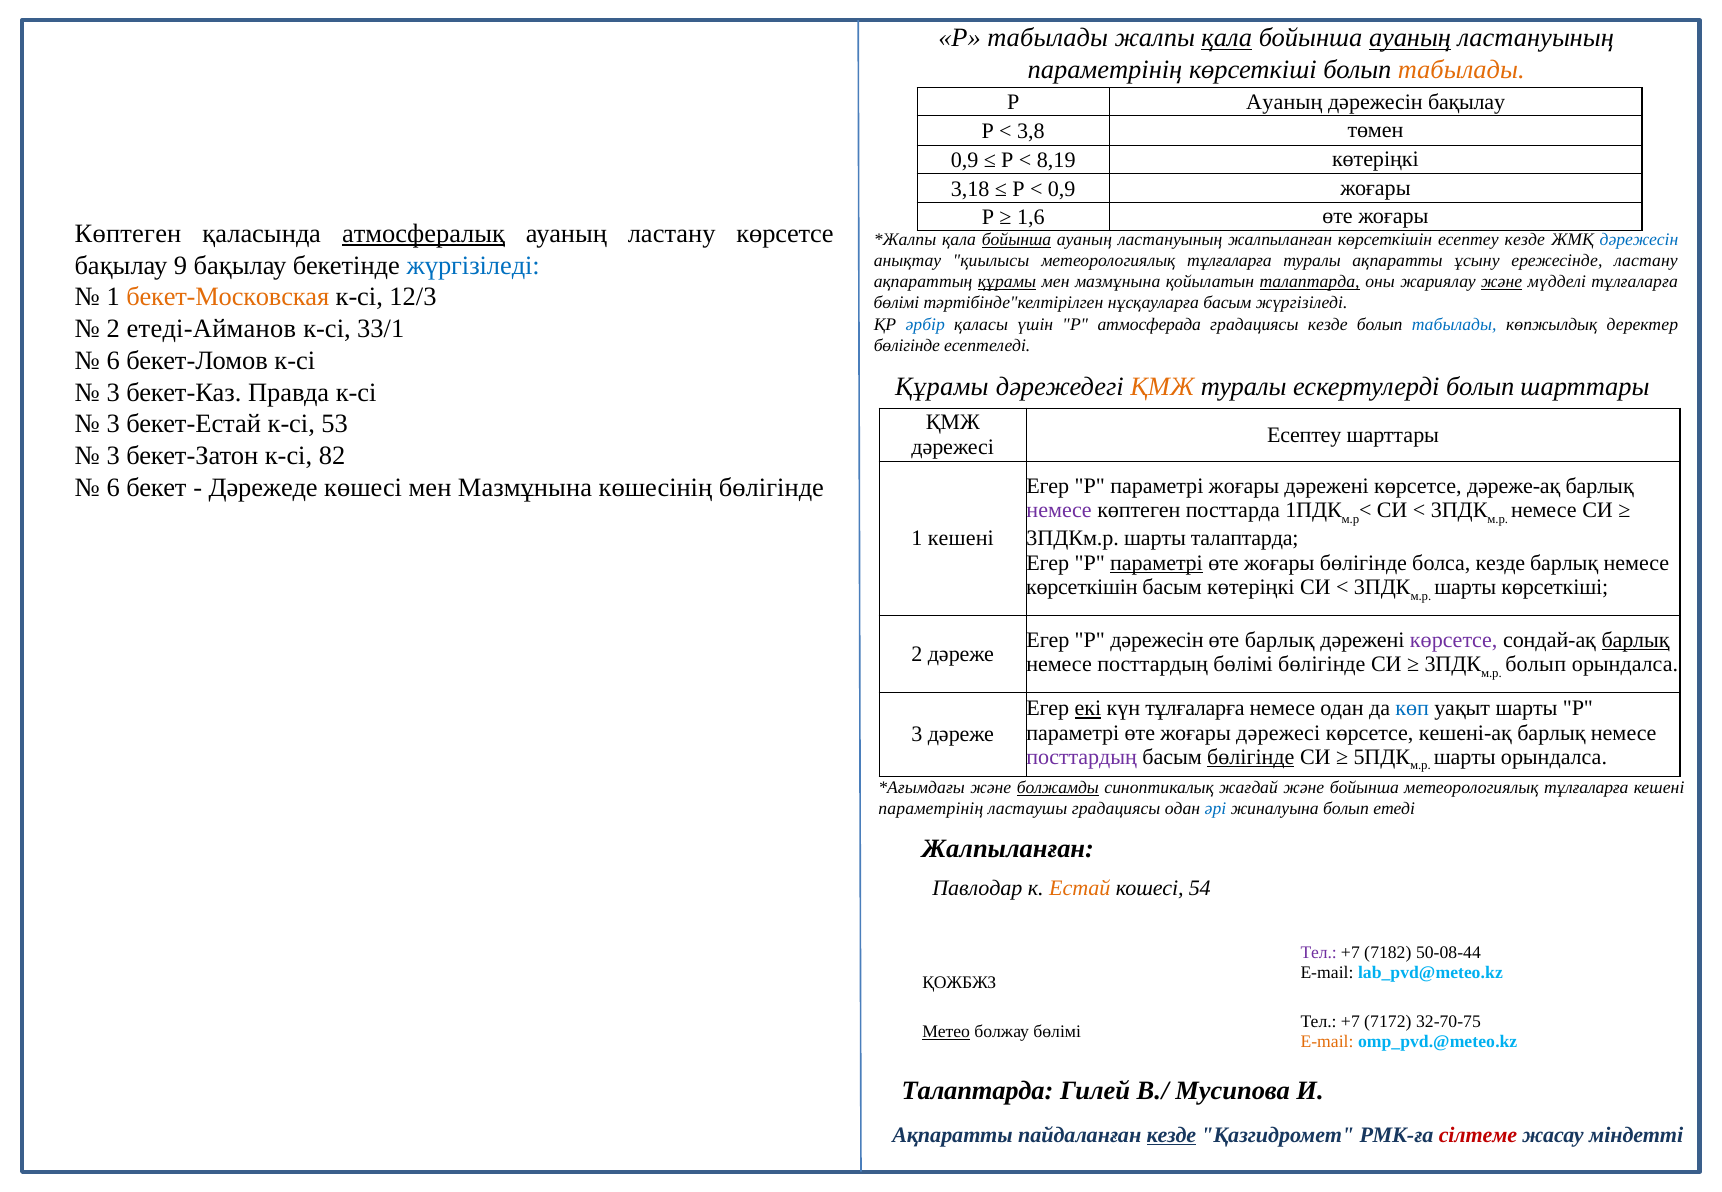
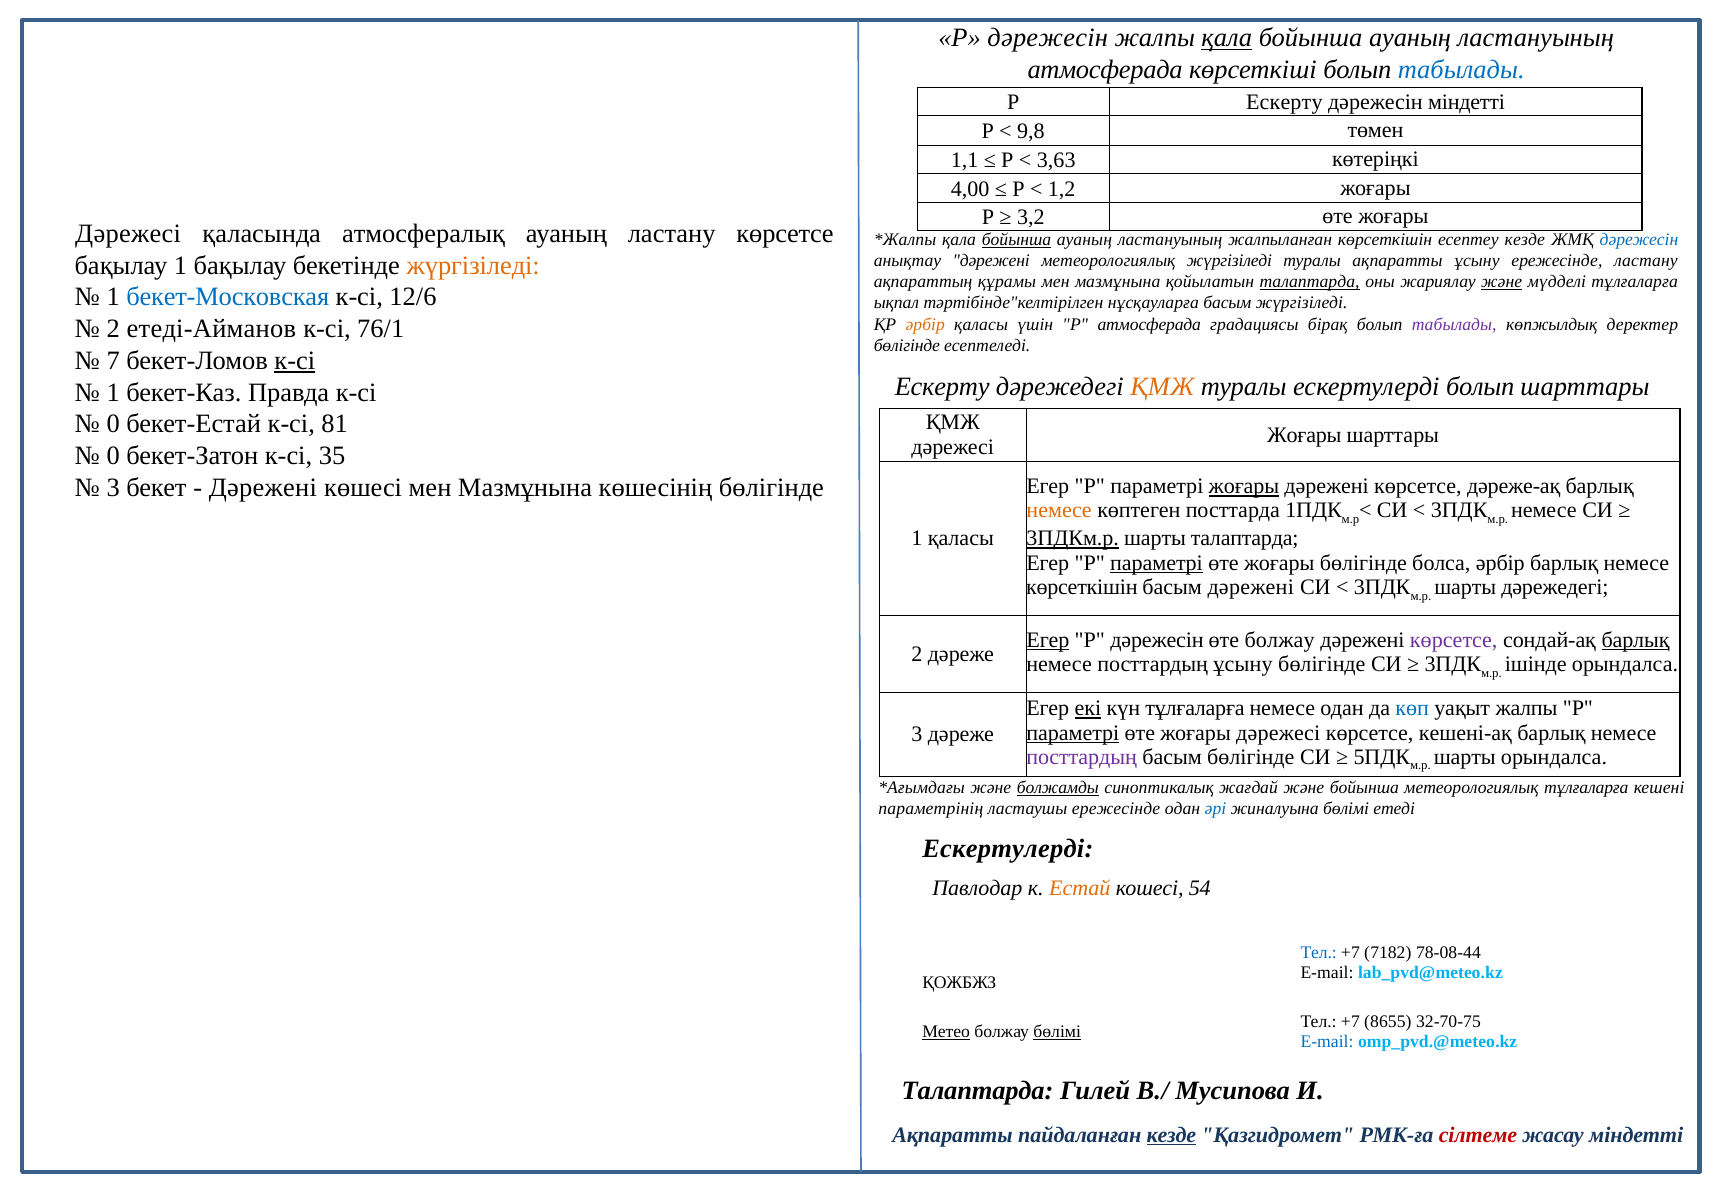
табылады at (1048, 38): табылады -> дәрежесін
ауаның at (1410, 38) underline: present -> none
параметрінің at (1105, 70): параметрінің -> атмосферада
табылады at (1461, 70) colour: orange -> blue
Р Ауаның: Ауаның -> Ескерту
дәрежесін бақылау: бақылау -> міндетті
3,8: 3,8 -> 9,8
0,9 at (965, 161): 0,9 -> 1,1
8,19: 8,19 -> 3,63
3,18: 3,18 -> 4,00
0,9 at (1062, 189): 0,9 -> 1,2
1,6: 1,6 -> 3,2
Көптеген at (128, 234): Көптеген -> Дәрежесі
атмосфералық underline: present -> none
анықтау қиылысы: қиылысы -> дәрежені
тұлғаларға at (1229, 261): тұлғаларға -> жүргізіледі
бақылау 9: 9 -> 1
жүргізіледі at (473, 265) colour: blue -> orange
құрамы at (1007, 282) underline: present -> none
бекет-Московская colour: orange -> blue
12/3: 12/3 -> 12/6
бөлімі at (896, 303): бөлімі -> ықпал
әрбір at (925, 324) colour: blue -> orange
градациясы кезде: кезде -> бірақ
табылады at (1454, 324) colour: blue -> purple
33/1: 33/1 -> 76/1
6 at (113, 361): 6 -> 7
к-сі at (295, 361) underline: none -> present
Құрамы at (942, 387): Құрамы -> Ескерту
3 at (113, 392): 3 -> 1
3 at (113, 424): 3 -> 0
53: 53 -> 81
Есептеу at (1304, 435): Есептеу -> Жоғары
3 at (113, 456): 3 -> 0
82: 82 -> 35
6 at (113, 488): 6 -> 3
Дәрежеде at (263, 488): Дәрежеде -> Дәрежені
жоғары at (1244, 486) underline: none -> present
немесе at (1059, 511) colour: purple -> orange
1 кешені: кешені -> қаласы
3ПДКм.р underline: none -> present
болса кезде: кезде -> әрбір
басым көтеріңкі: көтеріңкі -> дәрежені
шарты көрсеткіші: көрсеткіші -> дәрежедегі
Егер at (1048, 640) underline: none -> present
өте барлық: барлық -> болжау
посттардың бөлімі: бөлімі -> ұсыну
болып at (1536, 665): болып -> ішінде
уақыт шарты: шарты -> жалпы
параметрі at (1073, 733) underline: none -> present
бөлігінде at (1251, 757) underline: present -> none
ластаушы градациясы: градациясы -> ережесінде
жиналуына болып: болып -> бөлімі
Жалпыланған at (1008, 849): Жалпыланған -> Ескертулерді
Тел at (1319, 953) colour: purple -> blue
50-08-44: 50-08-44 -> 78-08-44
7172: 7172 -> 8655
бөлімі at (1057, 1032) underline: none -> present
E-mail at (1327, 1041) colour: orange -> blue
